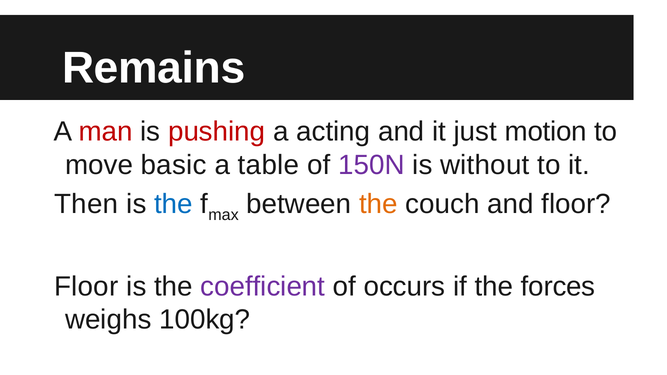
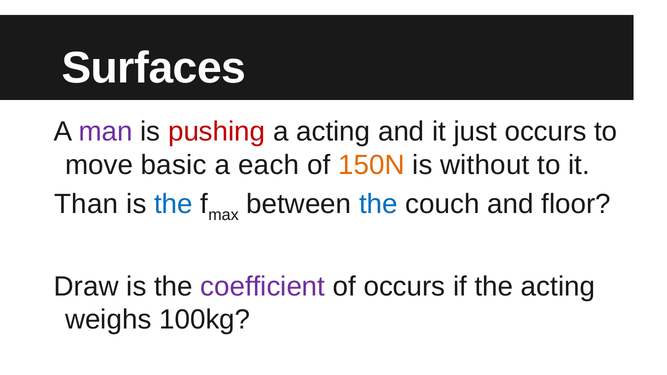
Remains: Remains -> Surfaces
man colour: red -> purple
just motion: motion -> occurs
table: table -> each
150N colour: purple -> orange
Then: Then -> Than
the at (378, 204) colour: orange -> blue
Floor at (86, 286): Floor -> Draw
the forces: forces -> acting
